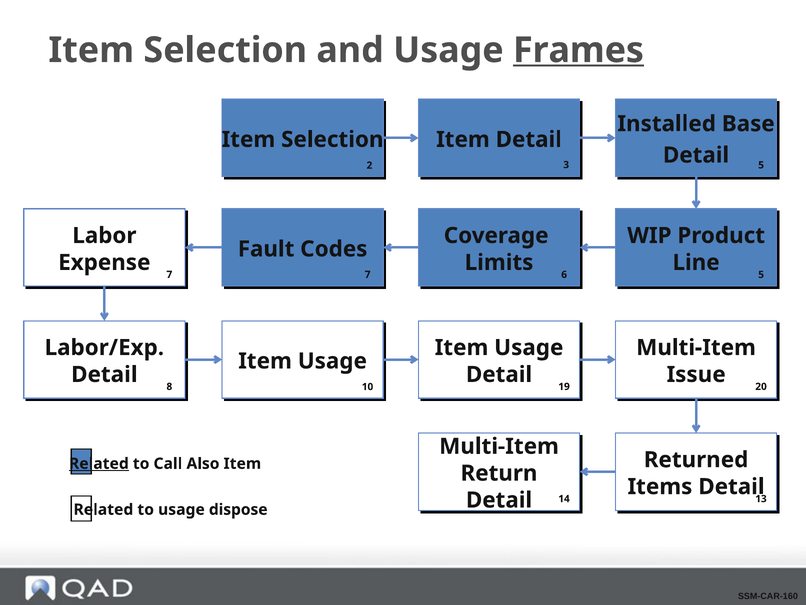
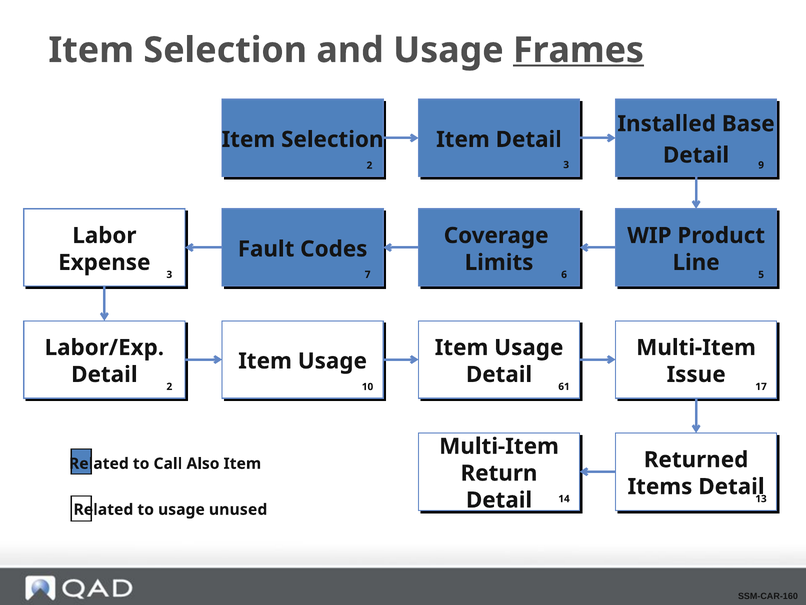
5 at (761, 165): 5 -> 9
7 at (169, 274): 7 -> 3
8 at (169, 386): 8 -> 2
19: 19 -> 61
20: 20 -> 17
Related at (99, 463) underline: present -> none
dispose: dispose -> unused
